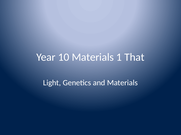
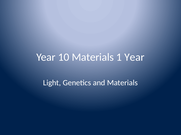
1 That: That -> Year
